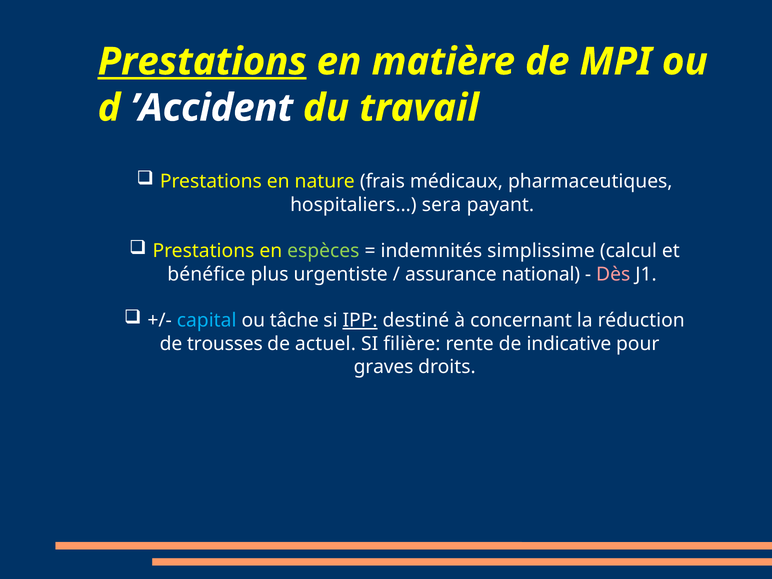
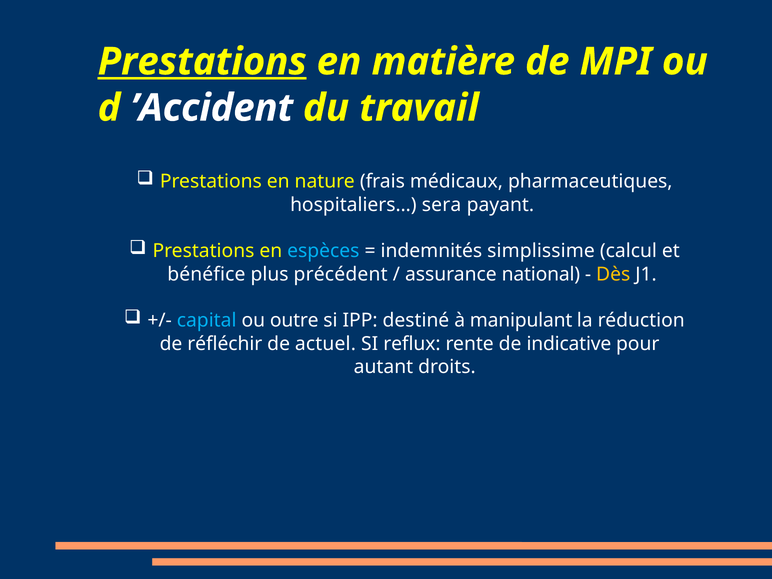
espèces colour: light green -> light blue
urgentiste: urgentiste -> précédent
Dès colour: pink -> yellow
tâche: tâche -> outre
IPP underline: present -> none
concernant: concernant -> manipulant
trousses: trousses -> réfléchir
filière: filière -> reflux
graves: graves -> autant
